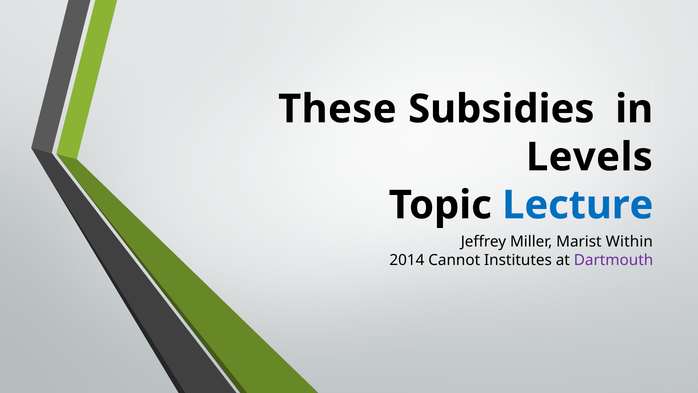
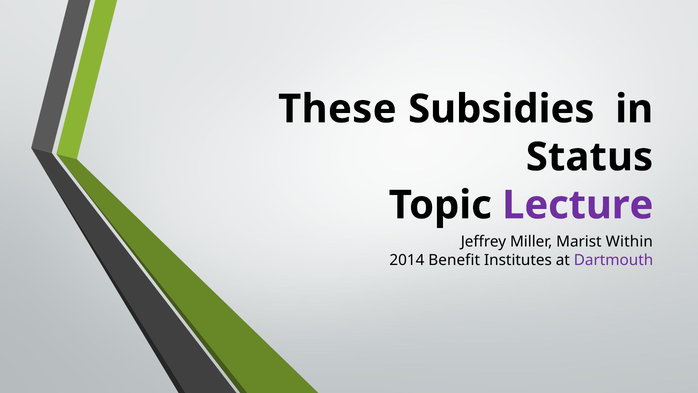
Levels: Levels -> Status
Lecture colour: blue -> purple
Cannot: Cannot -> Benefit
